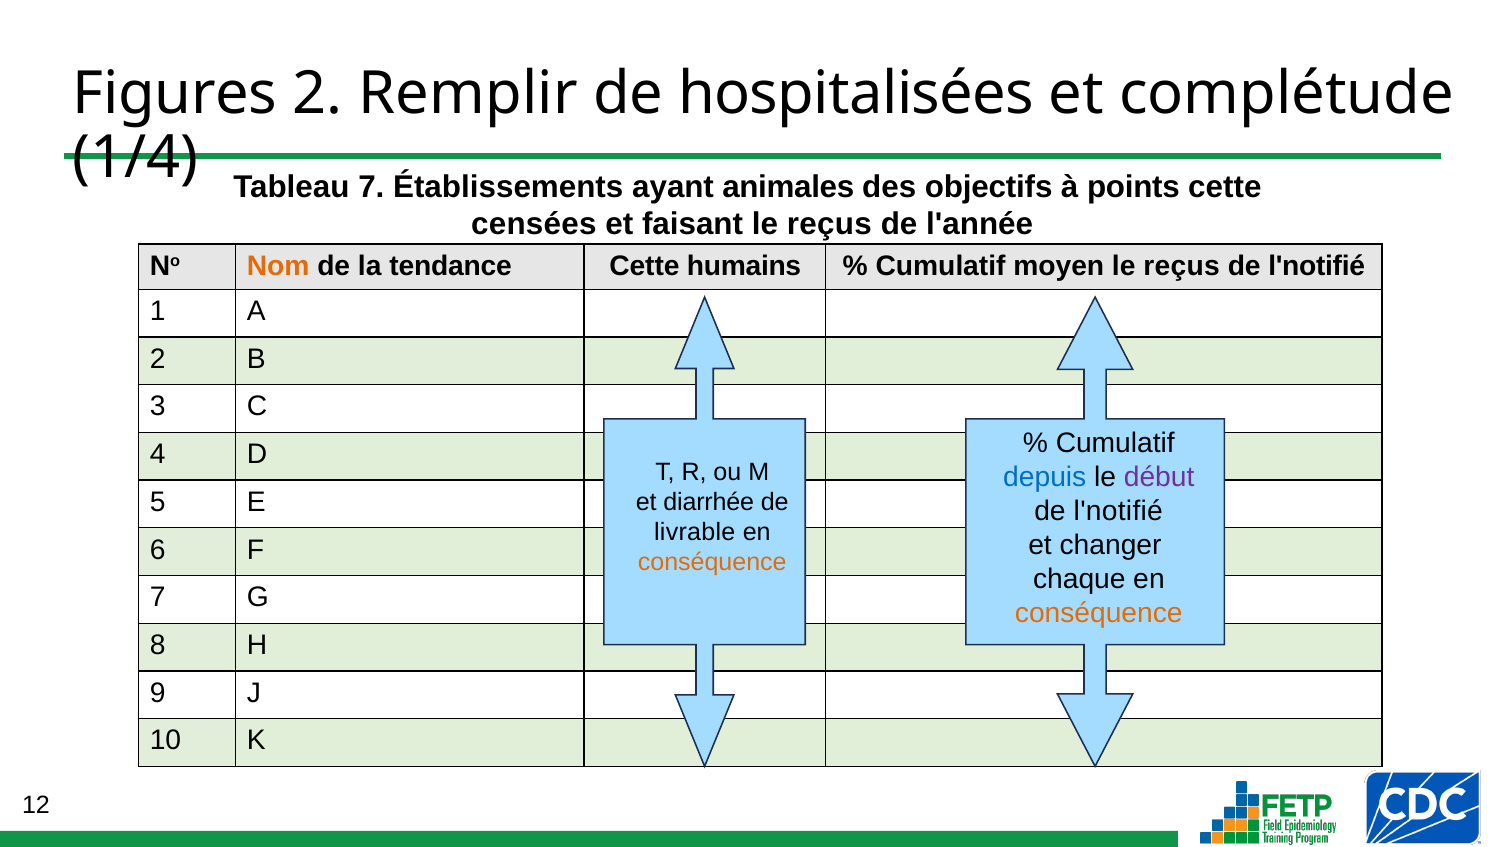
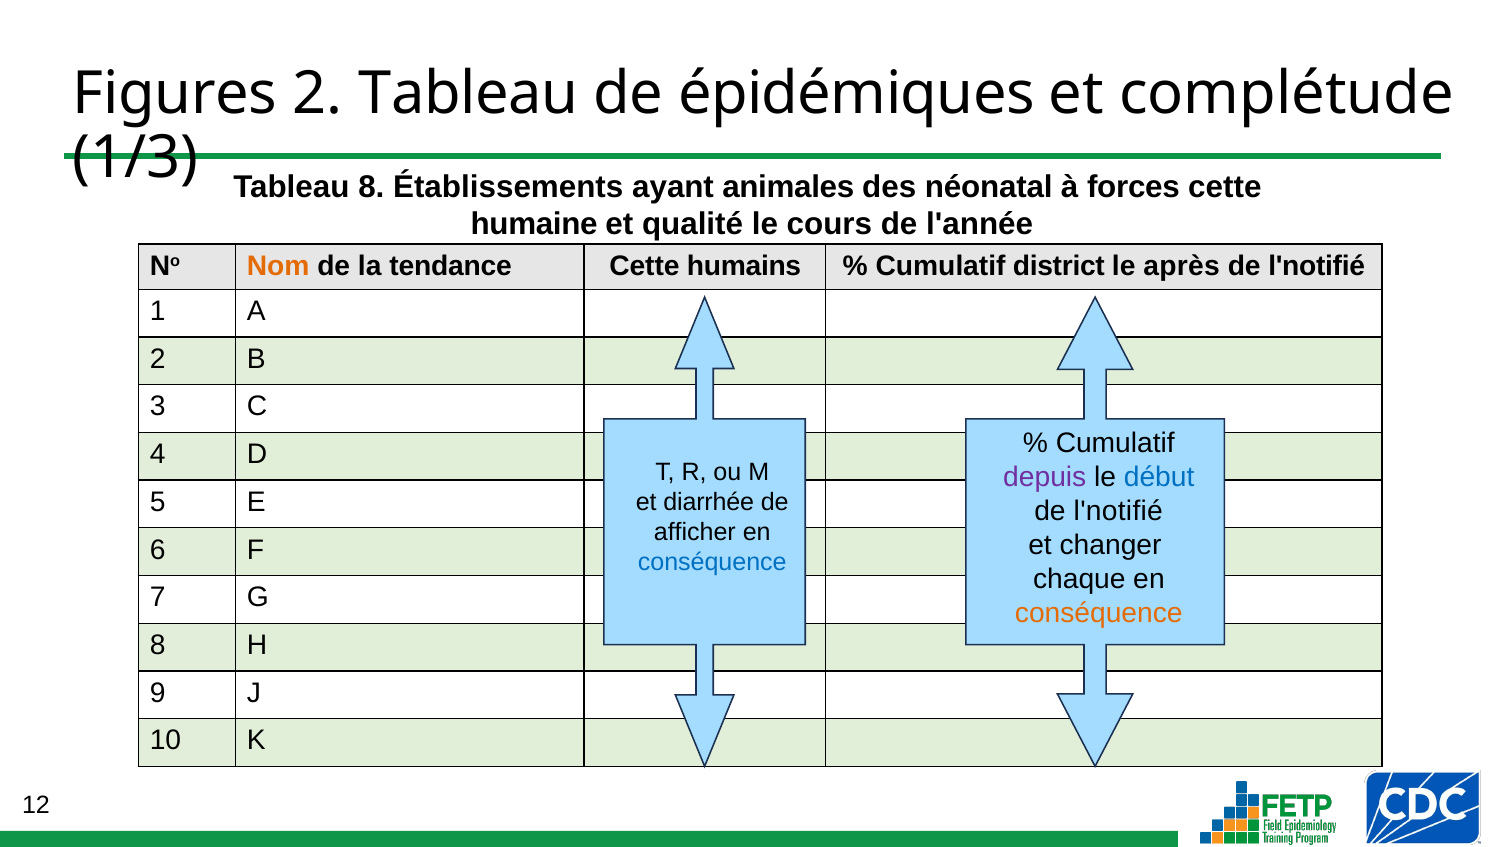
2 Remplir: Remplir -> Tableau
hospitalisées: hospitalisées -> épidémiques
1/4: 1/4 -> 1/3
Tableau 7: 7 -> 8
objectifs: objectifs -> néonatal
points: points -> forces
censées: censées -> humaine
faisant: faisant -> qualité
reçus at (829, 224): reçus -> cours
moyen: moyen -> district
reçus at (1182, 266): reçus -> après
depuis colour: blue -> purple
début colour: purple -> blue
livrable: livrable -> afficher
conséquence at (712, 562) colour: orange -> blue
